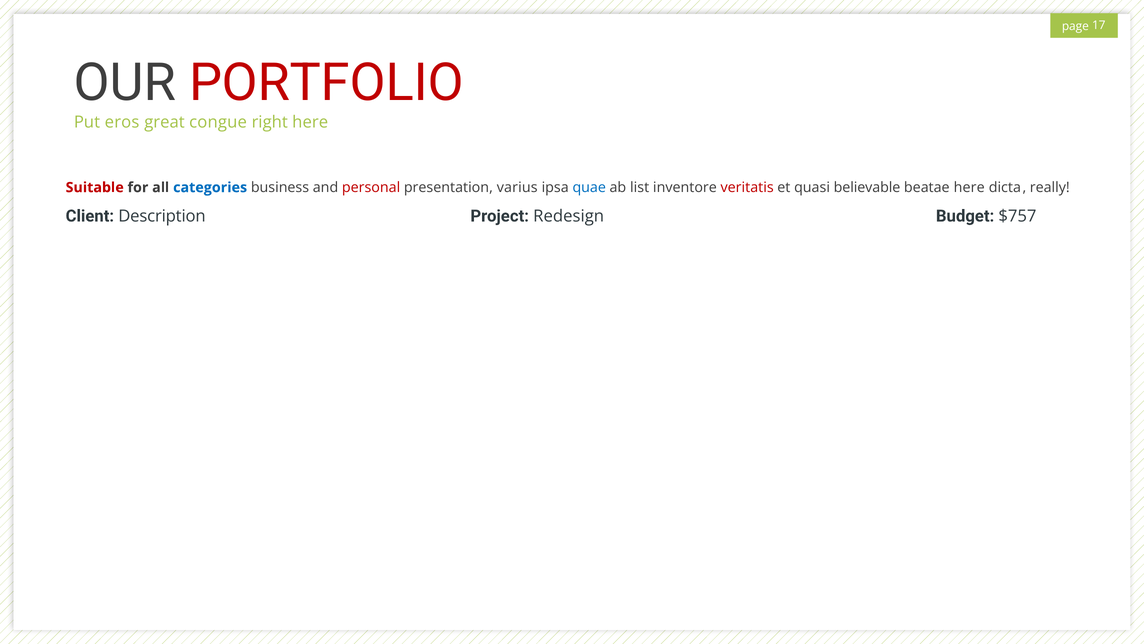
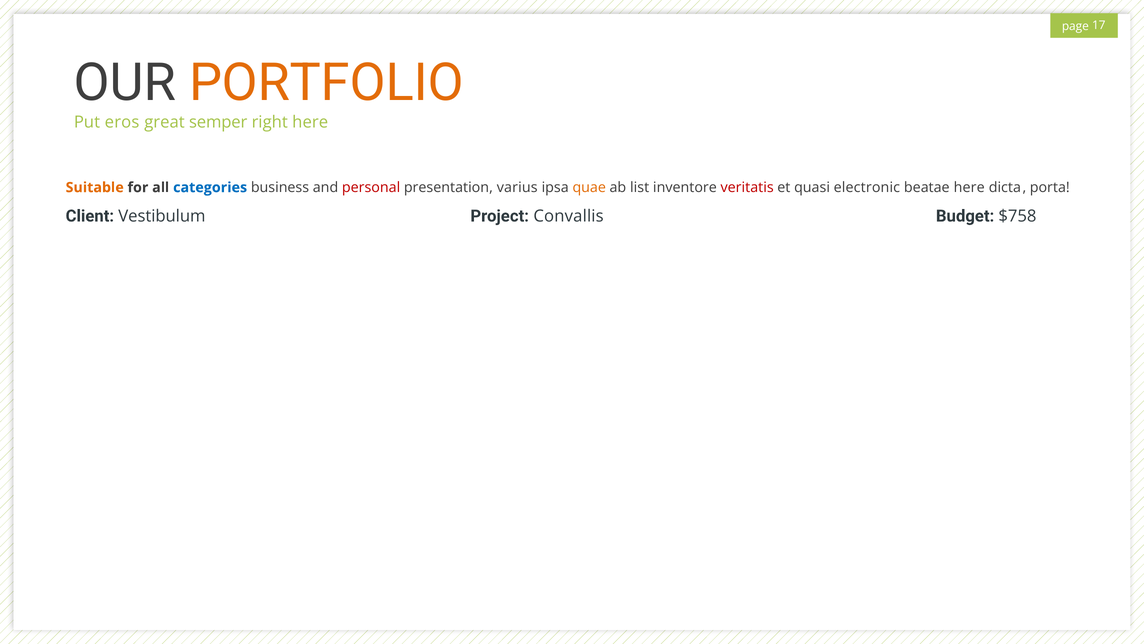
PORTFOLIO colour: red -> orange
congue: congue -> semper
Suitable colour: red -> orange
quae colour: blue -> orange
believable: believable -> electronic
really: really -> porta
Description: Description -> Vestibulum
Redesign: Redesign -> Convallis
$757: $757 -> $758
